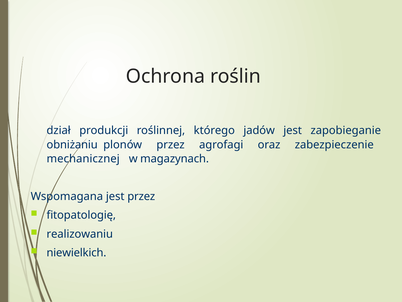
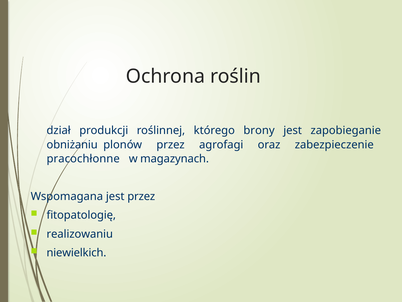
jadów: jadów -> brony
mechanicznej: mechanicznej -> pracochłonne
